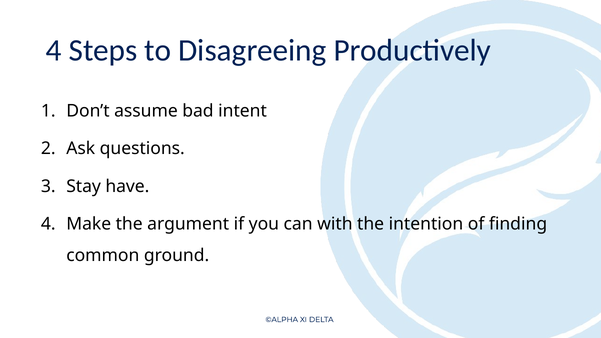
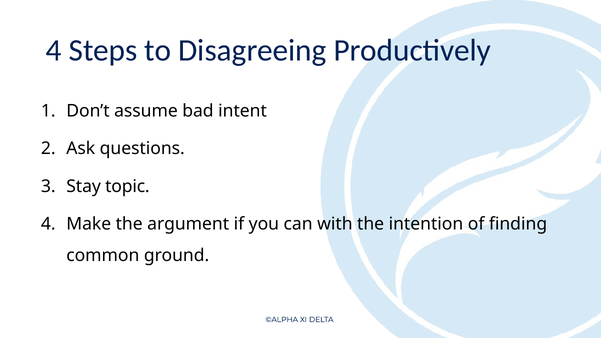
have: have -> topic
